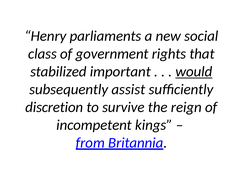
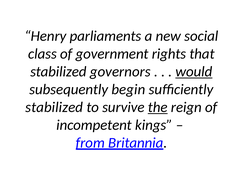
important: important -> governors
assist: assist -> begin
discretion at (54, 107): discretion -> stabilized
the underline: none -> present
